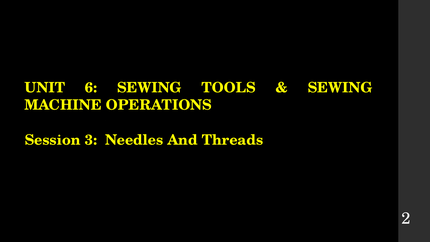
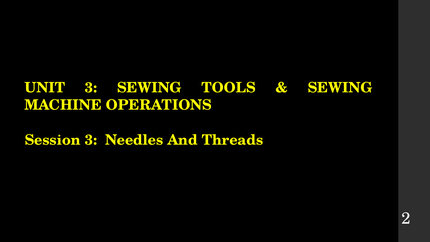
UNIT 6: 6 -> 3
